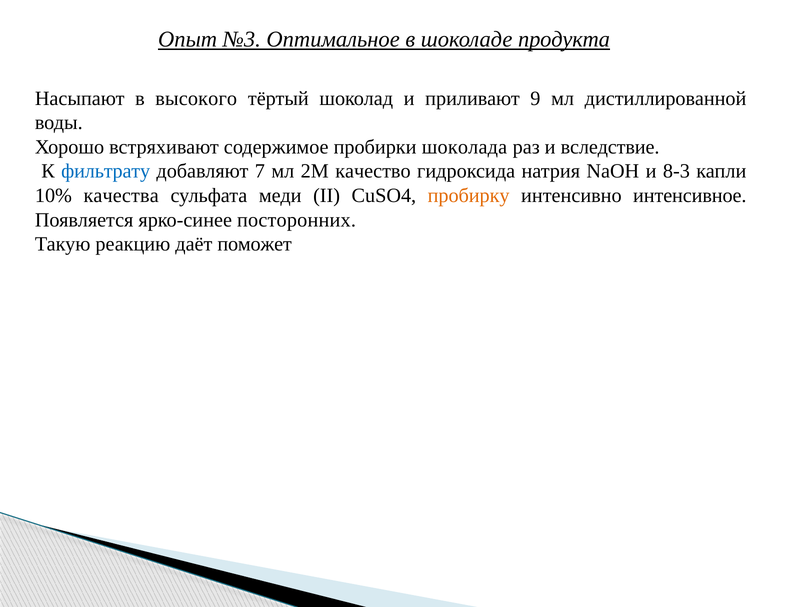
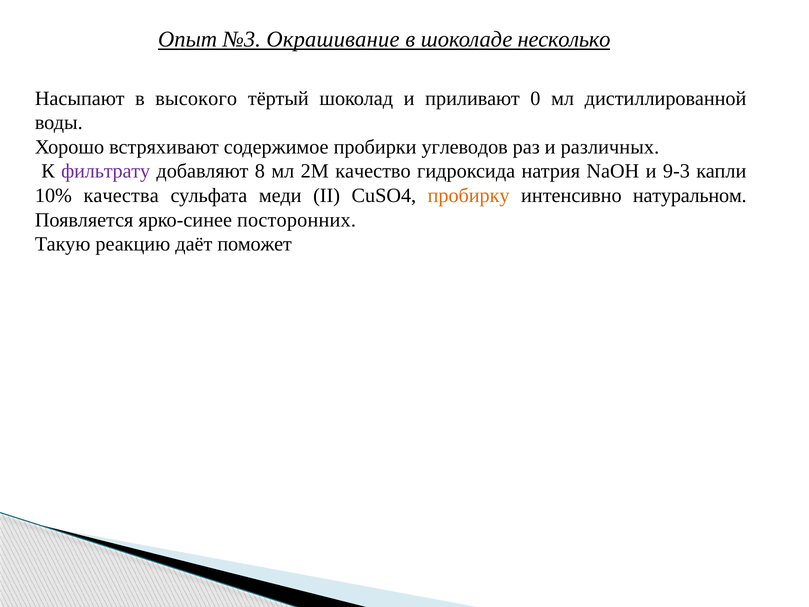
Оптимальное: Оптимальное -> Окрашивание
продукта: продукта -> несколько
9: 9 -> 0
шоколада: шоколада -> углеводов
вследствие: вследствие -> различных
фильтрату colour: blue -> purple
7: 7 -> 8
8-3: 8-3 -> 9-3
интенсивное: интенсивное -> натуральном
